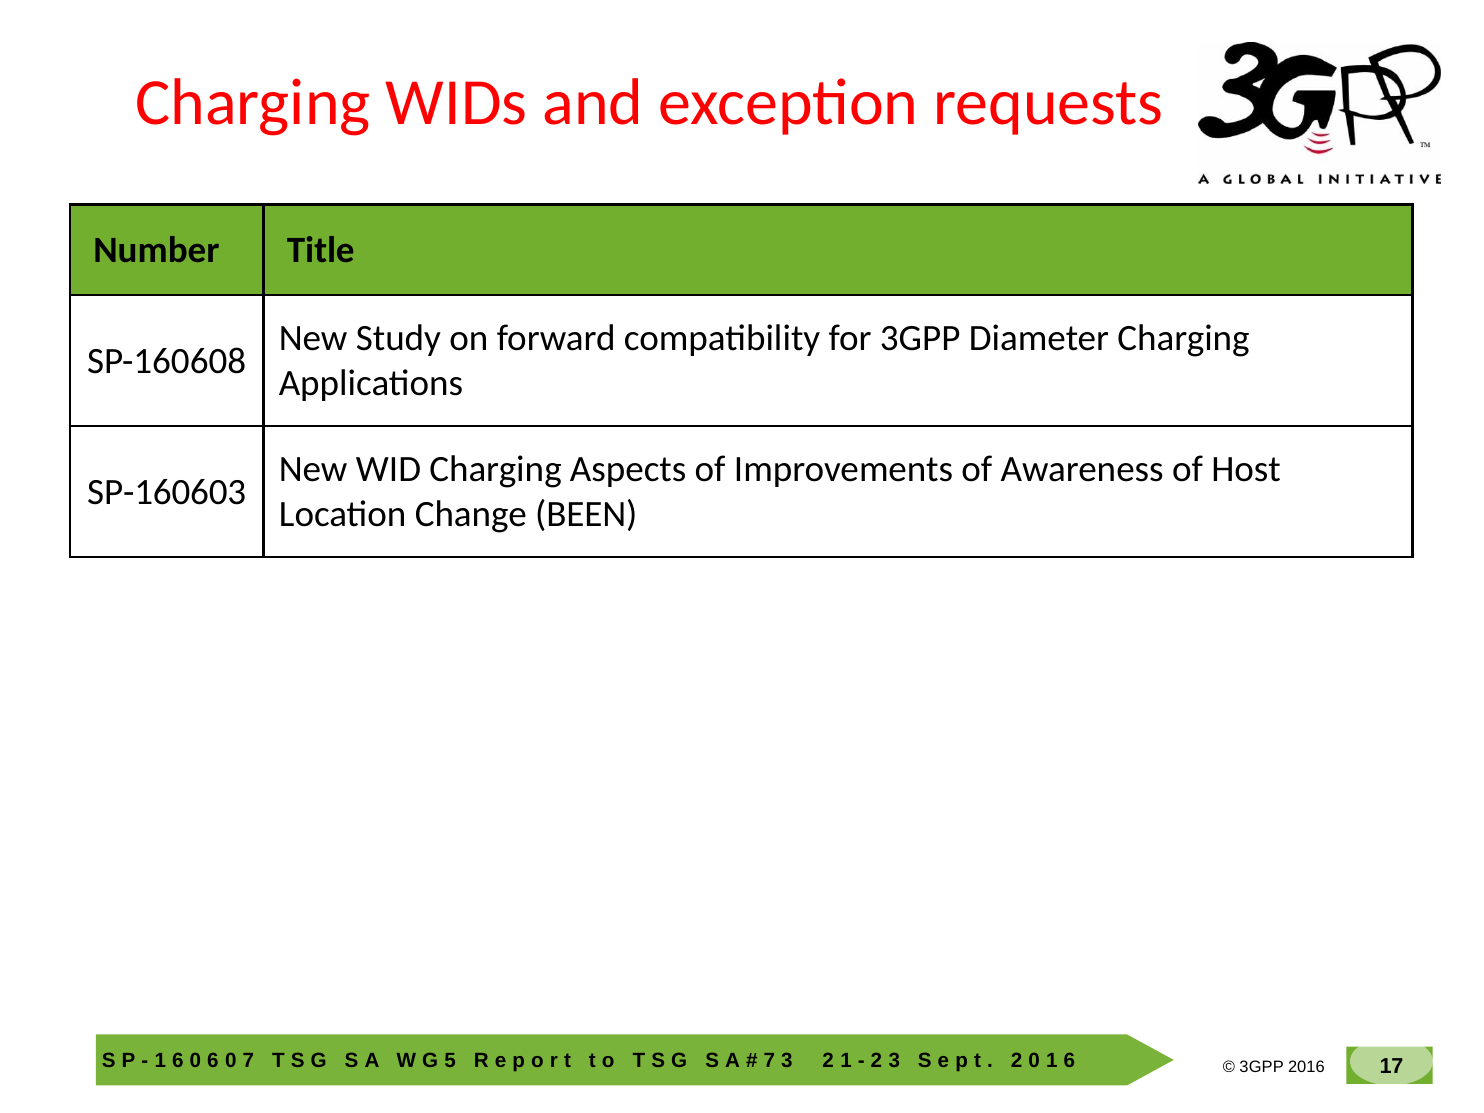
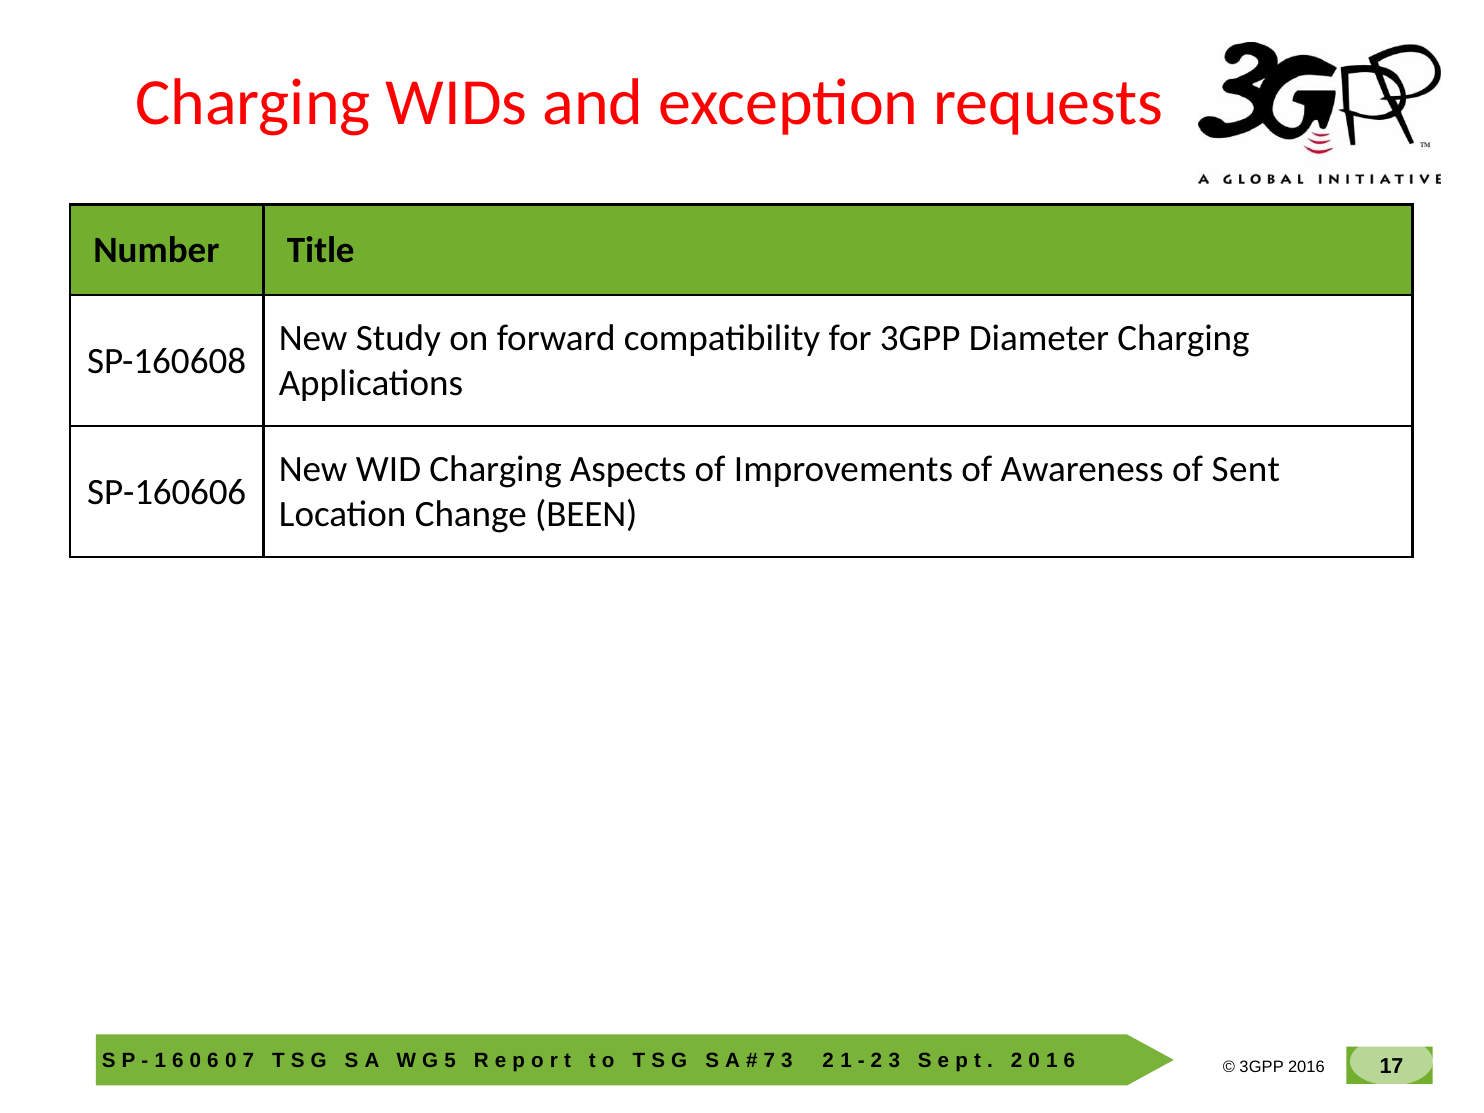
Host: Host -> Sent
SP-160603: SP-160603 -> SP-160606
